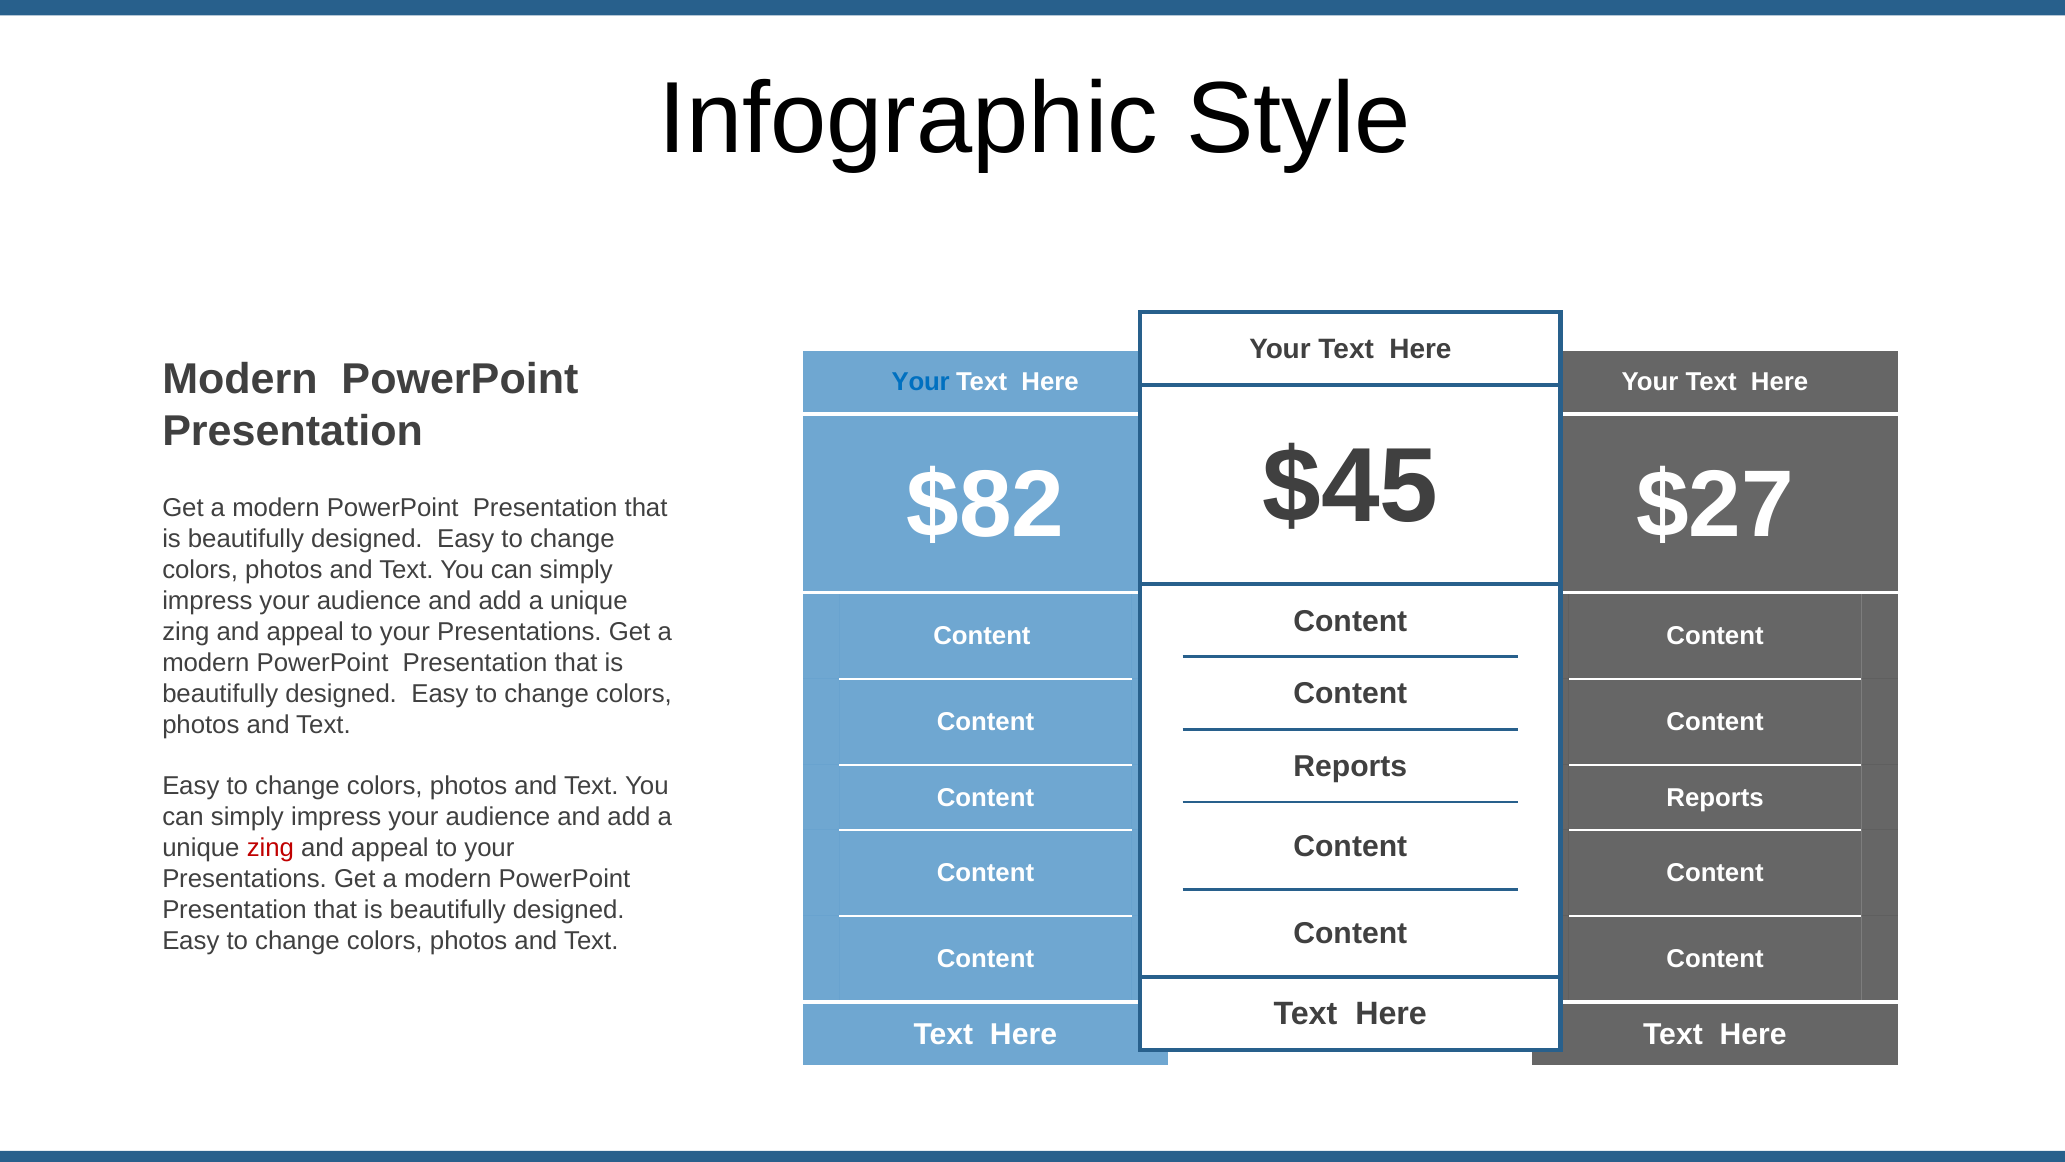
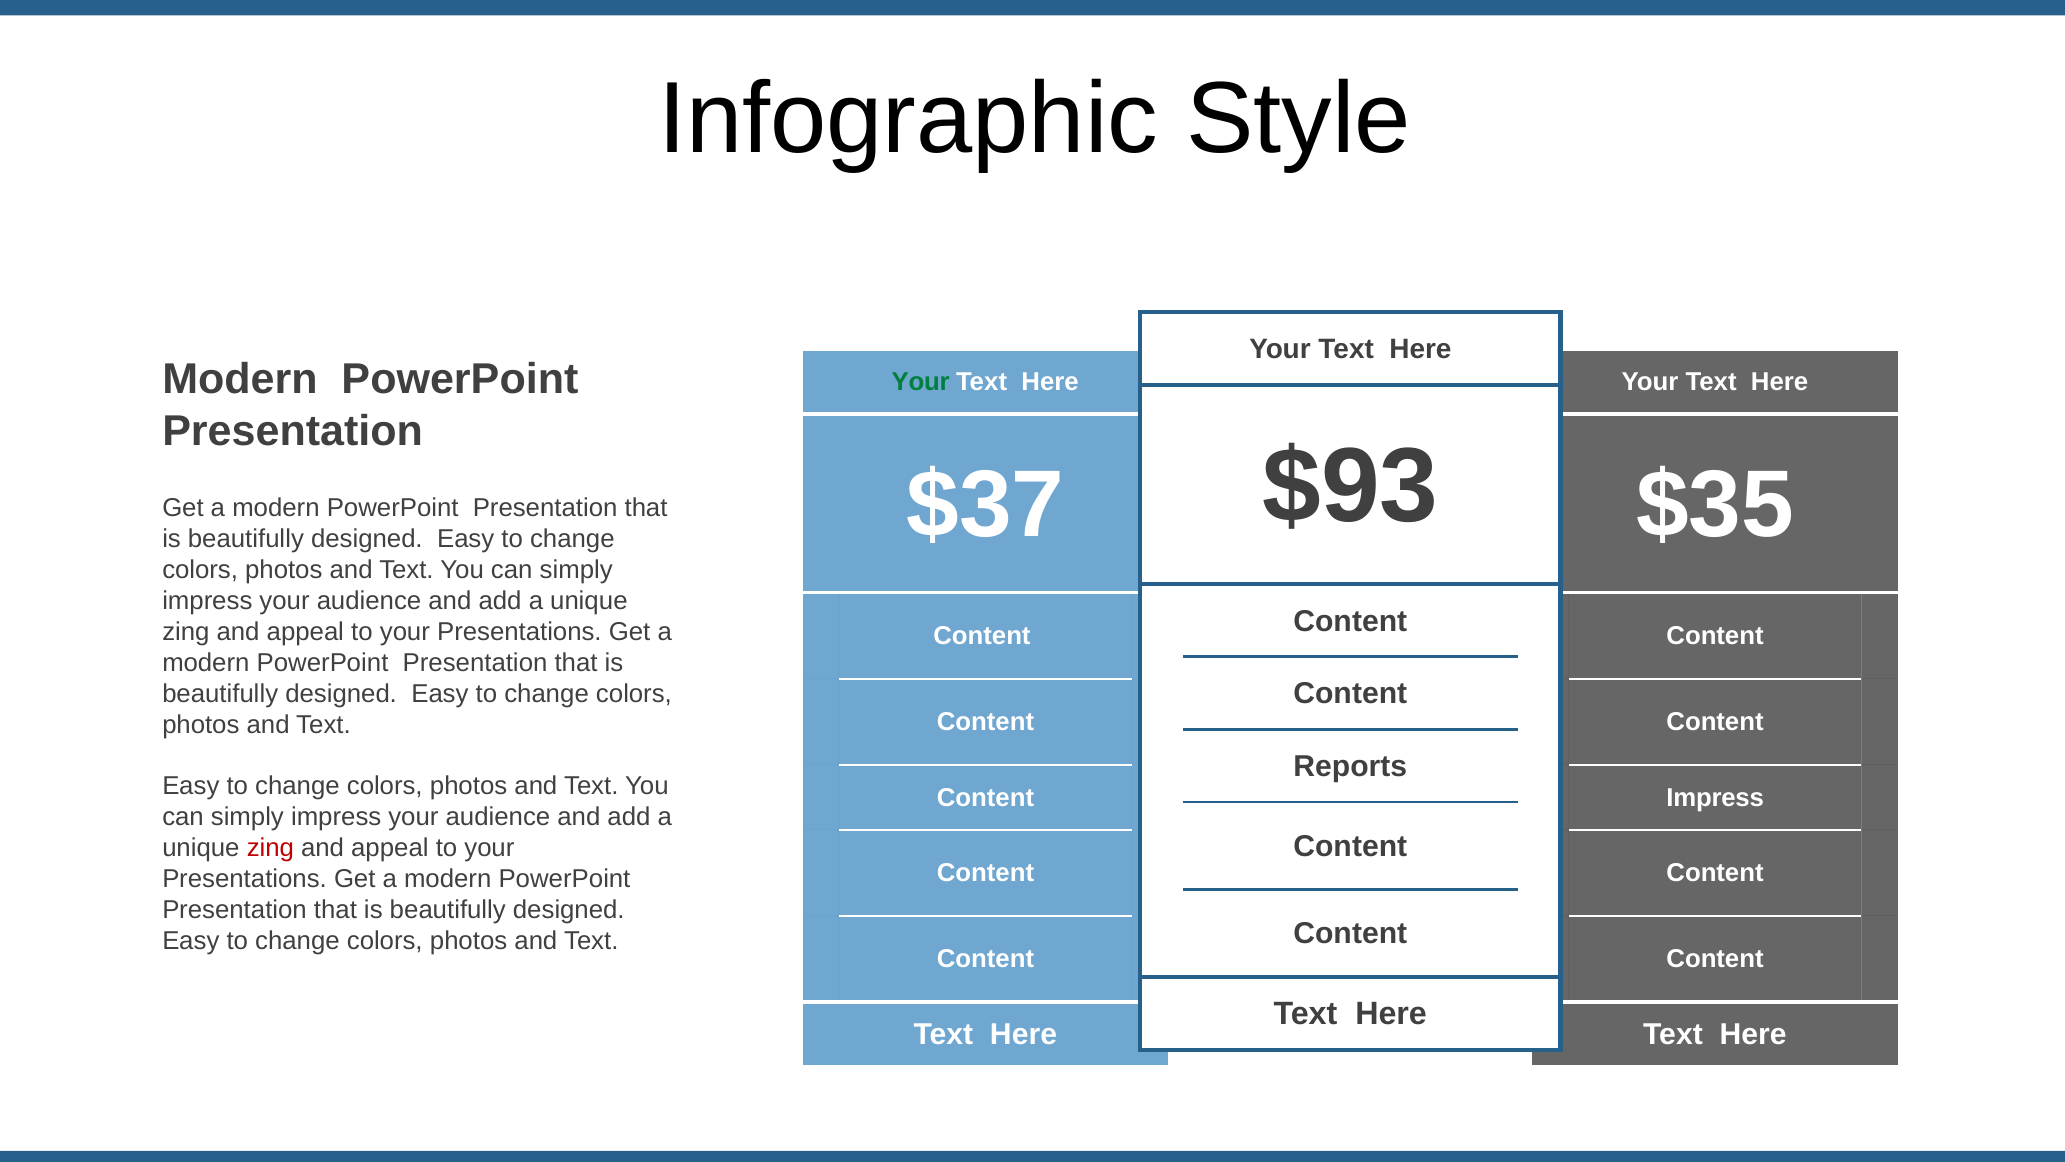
Your at (921, 382) colour: blue -> green
$45: $45 -> $93
$82: $82 -> $37
$27: $27 -> $35
Reports at (1715, 798): Reports -> Impress
